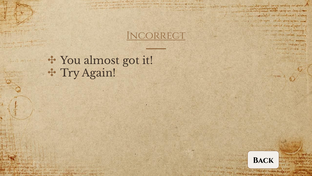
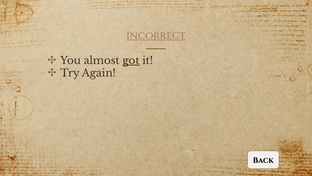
got underline: none -> present
